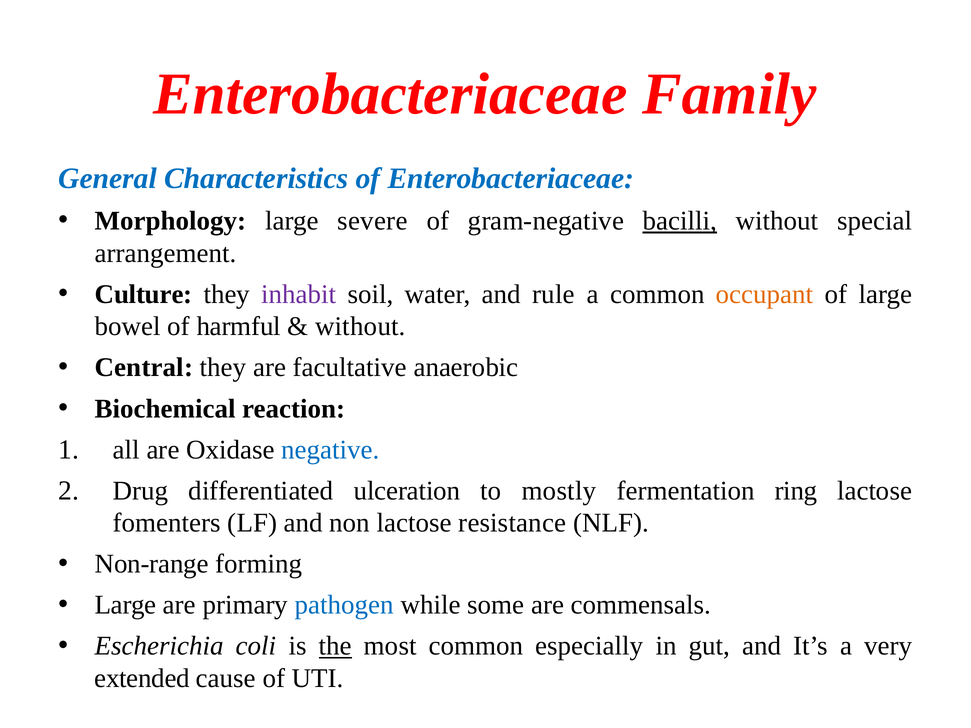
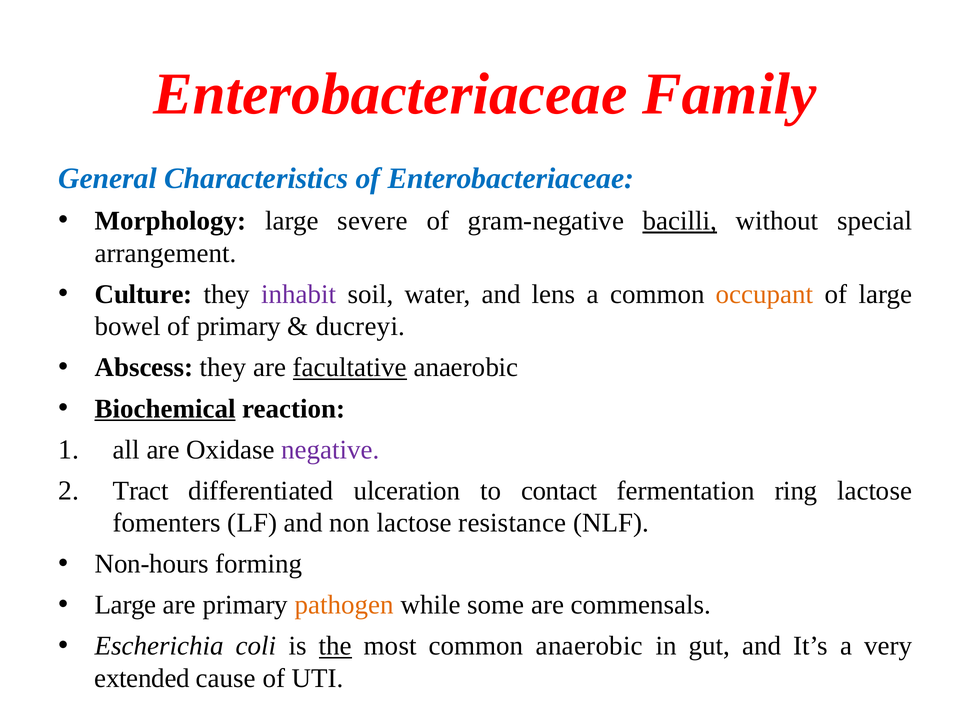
rule: rule -> lens
of harmful: harmful -> primary
without at (360, 327): without -> ducreyi
Central: Central -> Abscess
facultative underline: none -> present
Biochemical underline: none -> present
negative colour: blue -> purple
Drug: Drug -> Tract
mostly: mostly -> contact
Non-range: Non-range -> Non-hours
pathogen colour: blue -> orange
common especially: especially -> anaerobic
